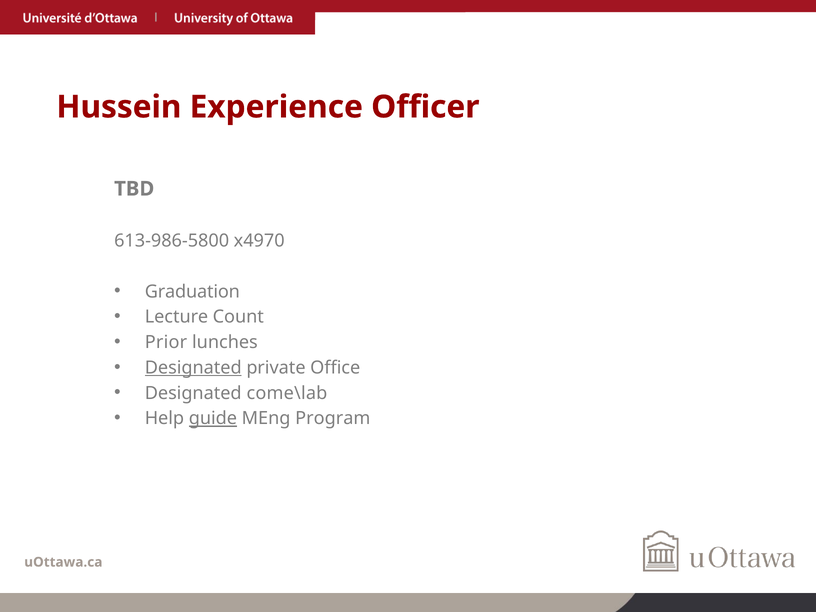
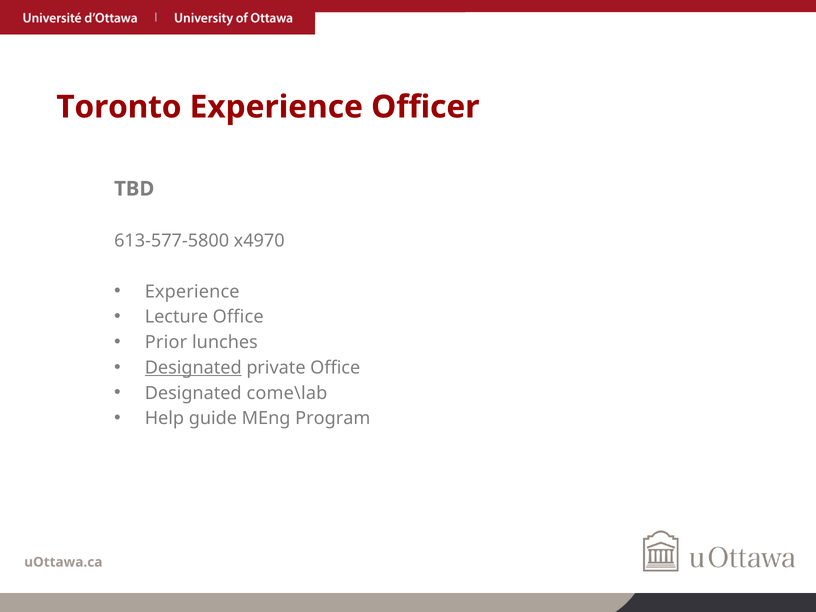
Hussein: Hussein -> Toronto
613-986-5800: 613-986-5800 -> 613-577-5800
Graduation at (192, 292): Graduation -> Experience
Lecture Count: Count -> Office
guide underline: present -> none
